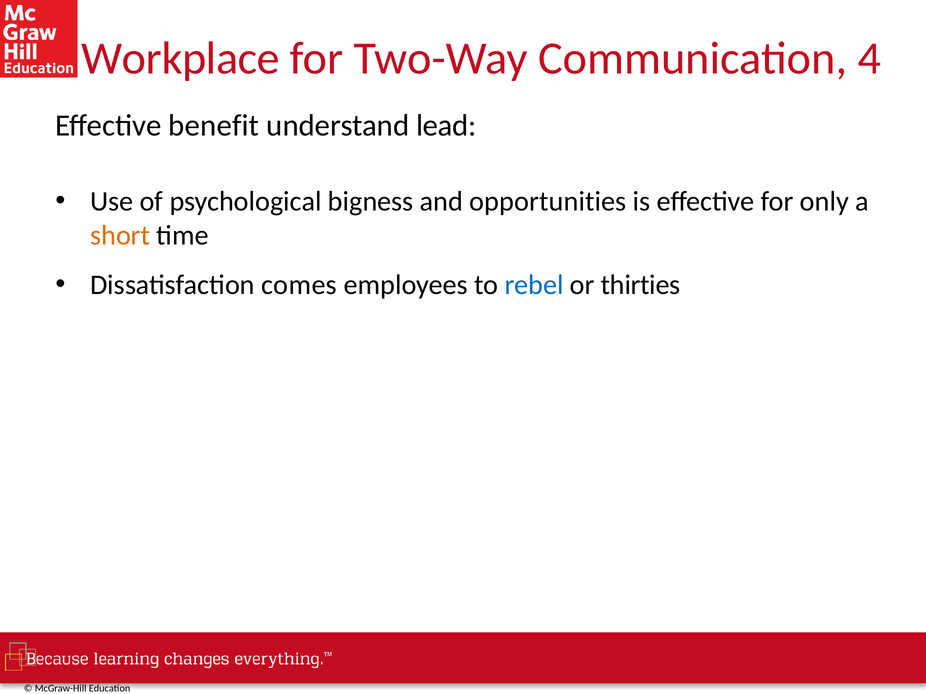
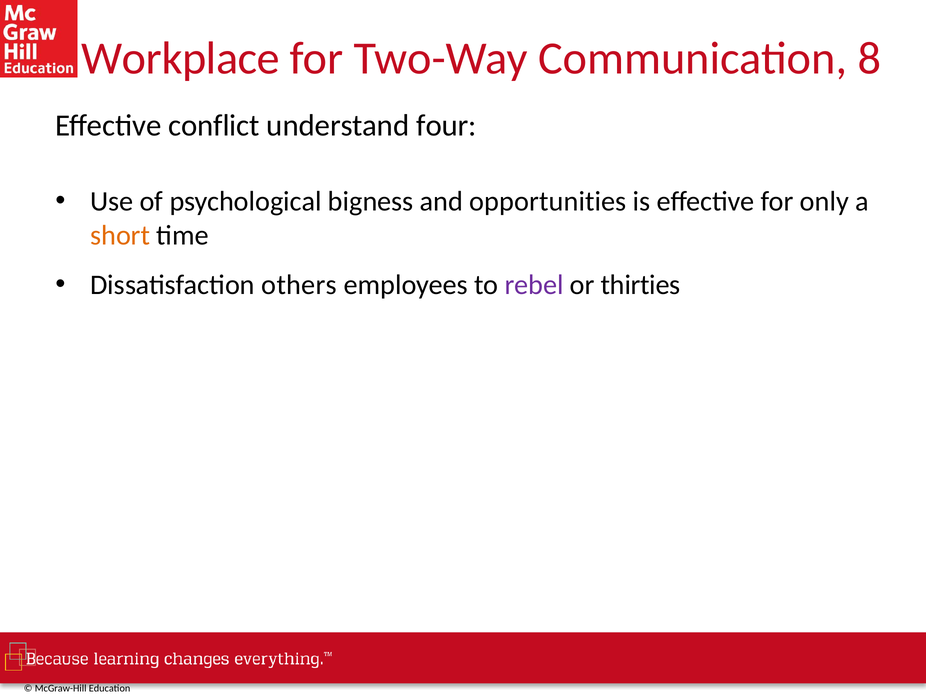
4: 4 -> 8
benefit: benefit -> conflict
lead: lead -> four
comes: comes -> others
rebel colour: blue -> purple
